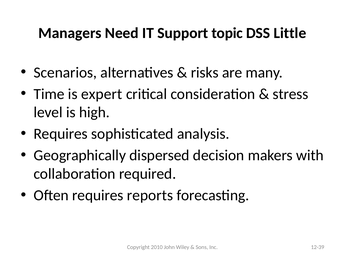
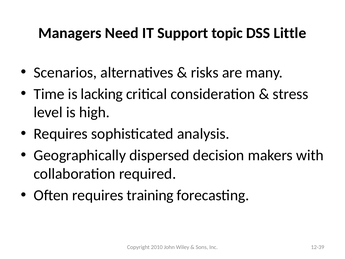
expert: expert -> lacking
reports: reports -> training
